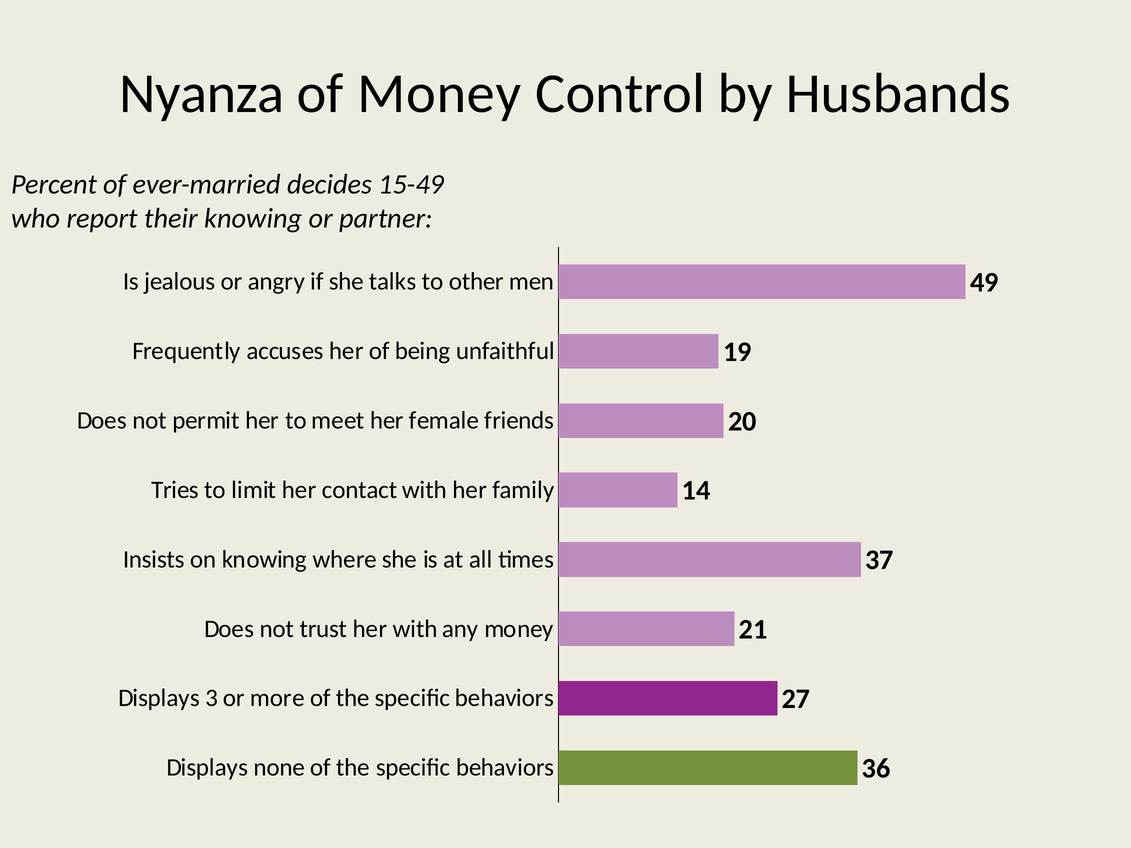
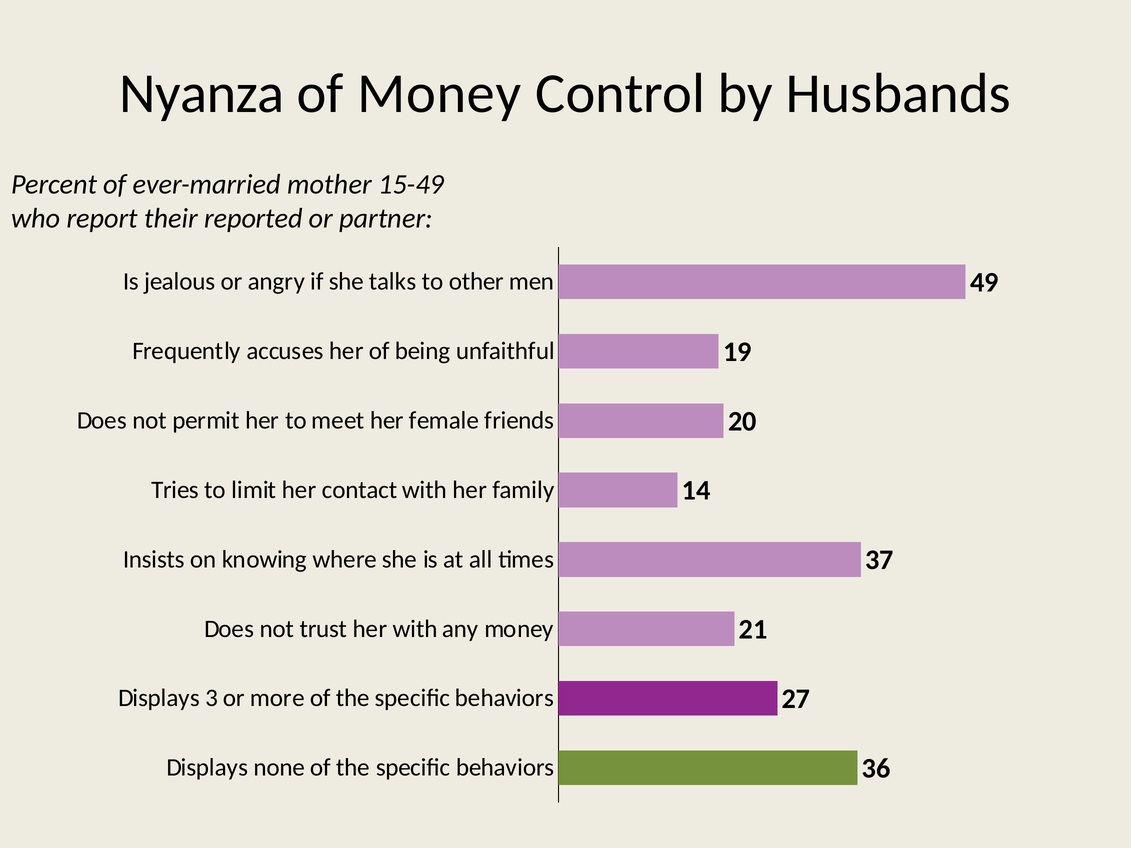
decides: decides -> mother
their knowing: knowing -> reported
